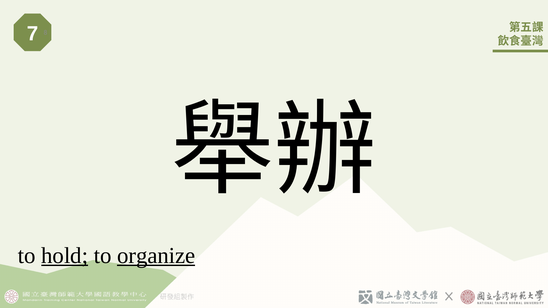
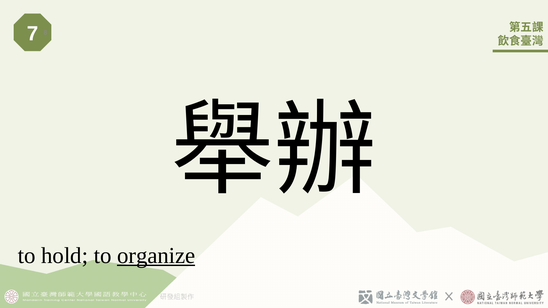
hold underline: present -> none
